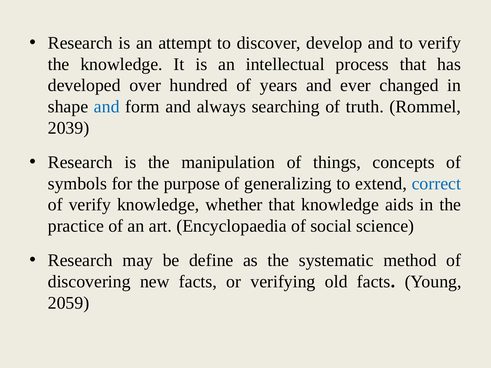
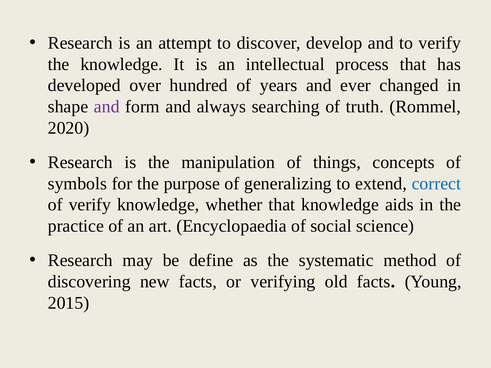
and at (107, 107) colour: blue -> purple
2039: 2039 -> 2020
2059: 2059 -> 2015
